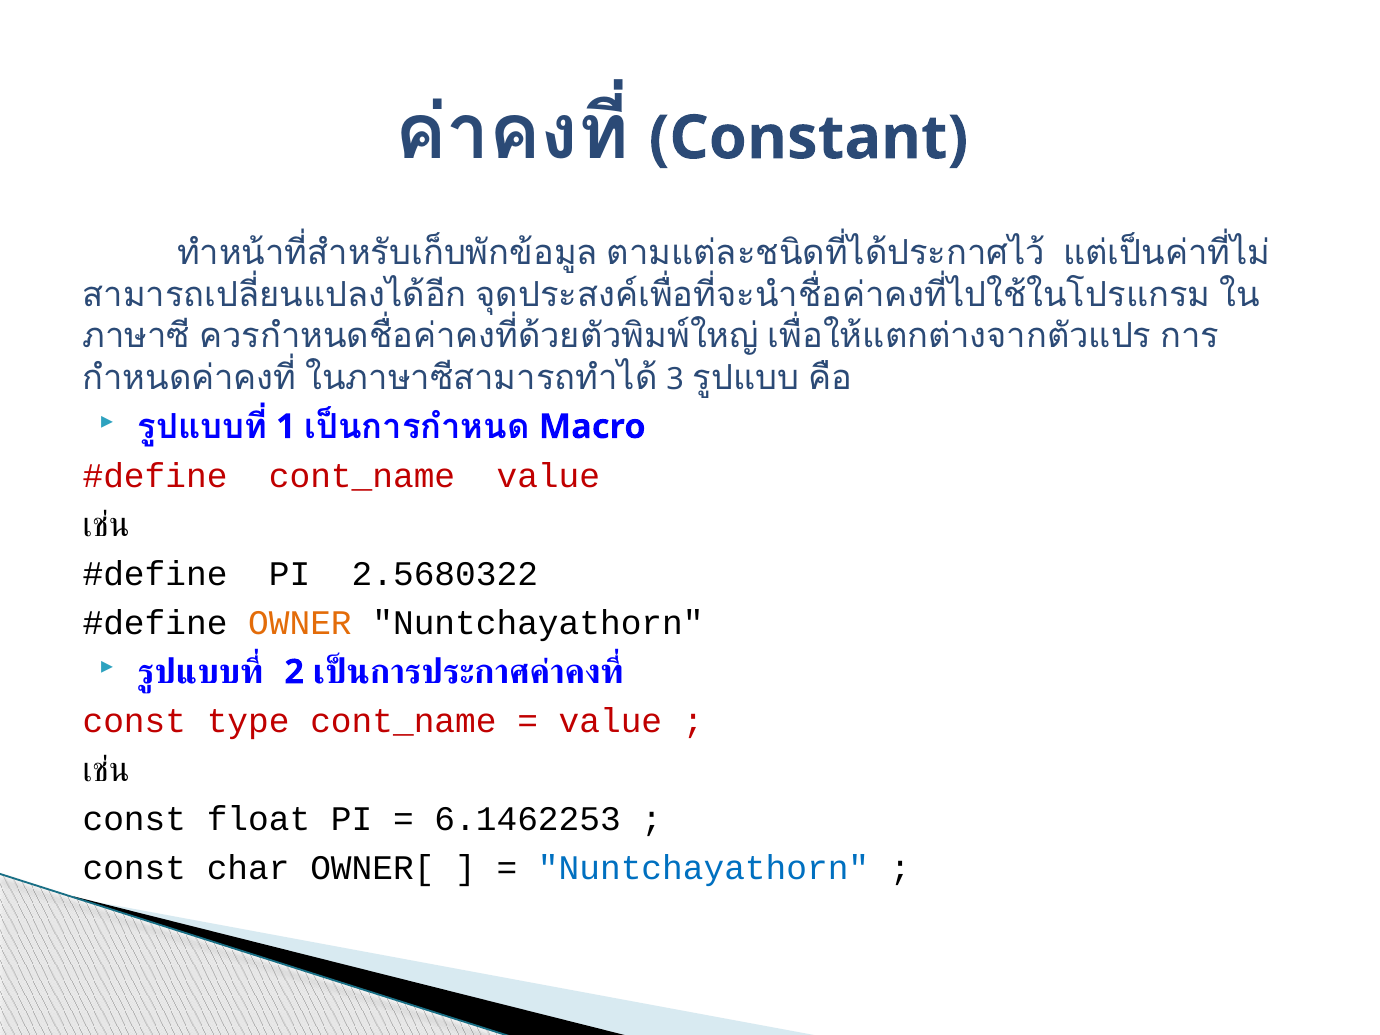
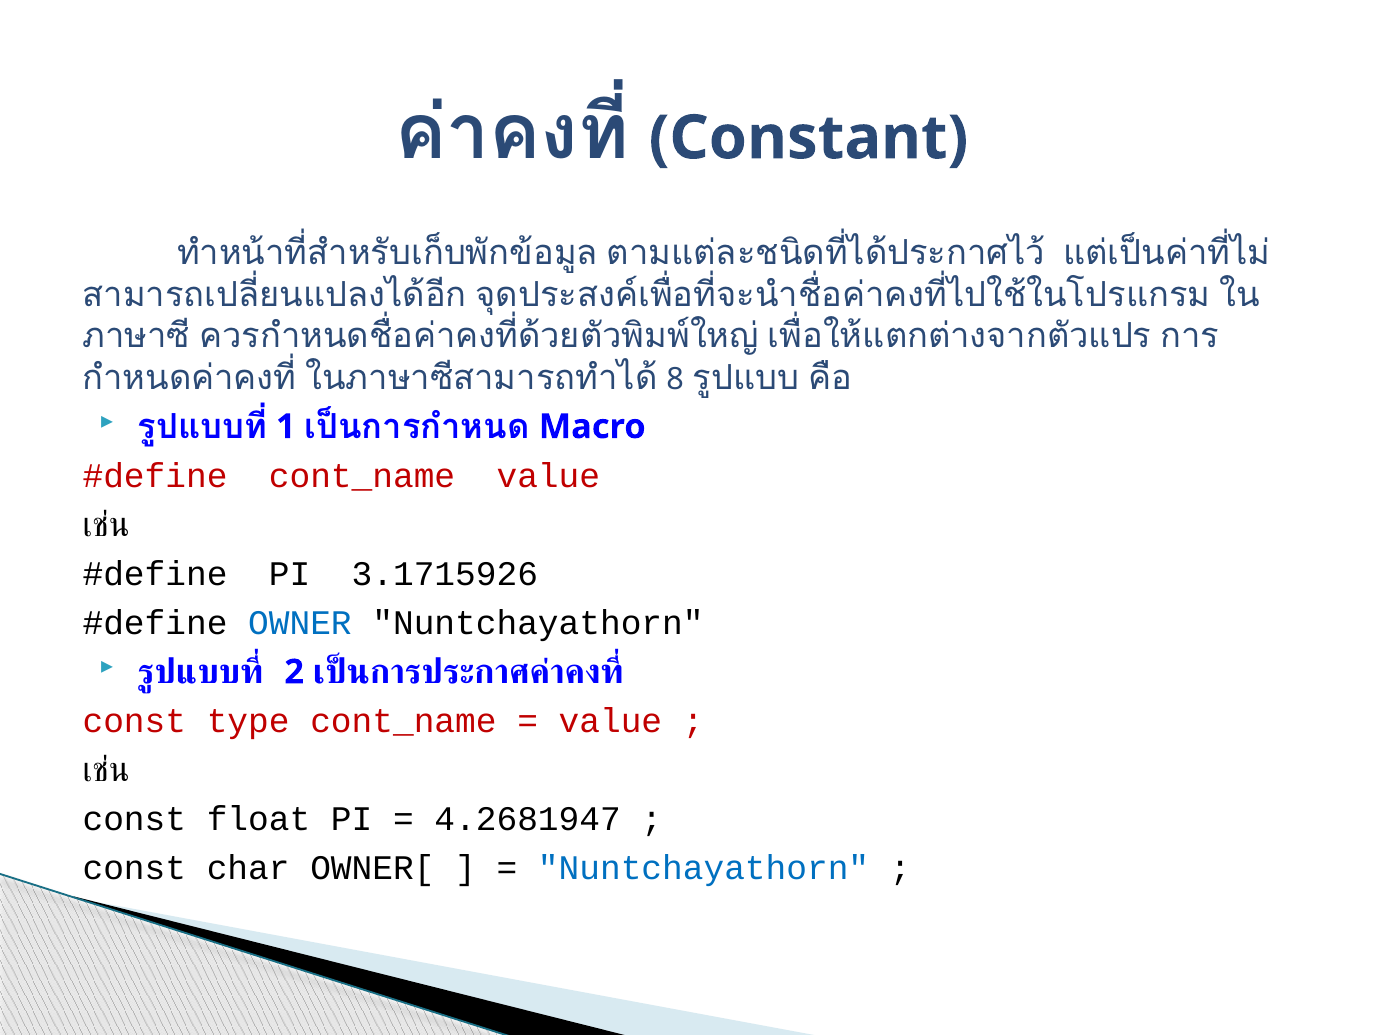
3: 3 -> 8
2.5680322: 2.5680322 -> 3.1715926
OWNER colour: orange -> blue
6.1462253: 6.1462253 -> 4.2681947
